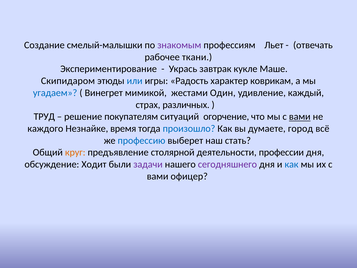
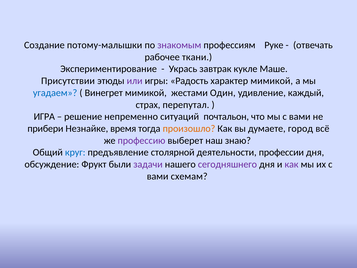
смелый-малышки: смелый-малышки -> потому-малышки
Льет: Льет -> Руке
Скипидаром: Скипидаром -> Присутствии
или colour: blue -> purple
характер коврикам: коврикам -> мимикой
различных: различных -> перепутал
ТРУД: ТРУД -> ИГРА
покупателям: покупателям -> непременно
огорчение: огорчение -> почтальон
вами at (300, 117) underline: present -> none
каждого: каждого -> прибери
произошло colour: blue -> orange
профессию colour: blue -> purple
стать: стать -> знаю
круг colour: orange -> blue
Ходит: Ходит -> Фрукт
как at (292, 164) colour: blue -> purple
офицер: офицер -> схемам
